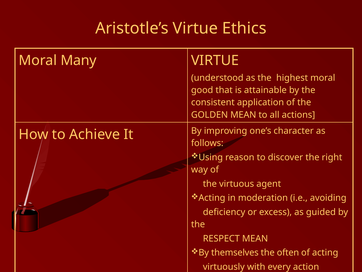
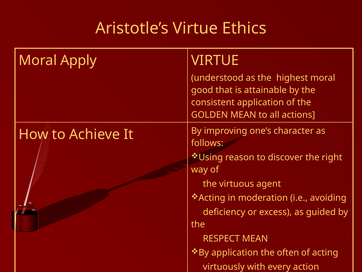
Many: Many -> Apply
By themselves: themselves -> application
